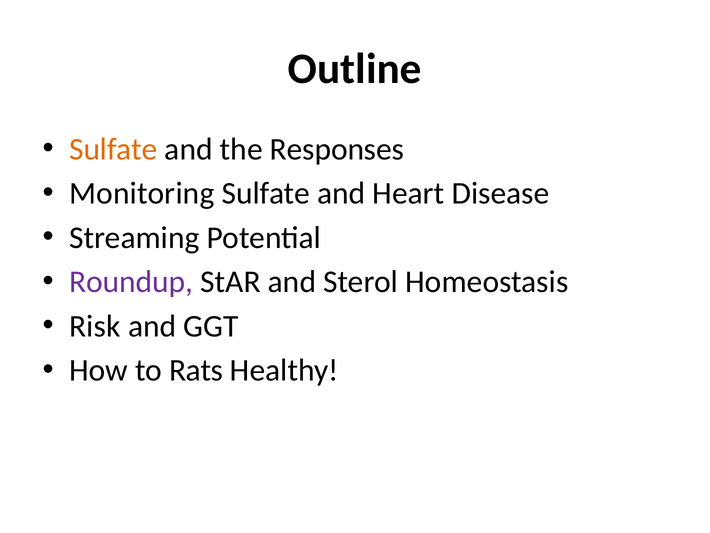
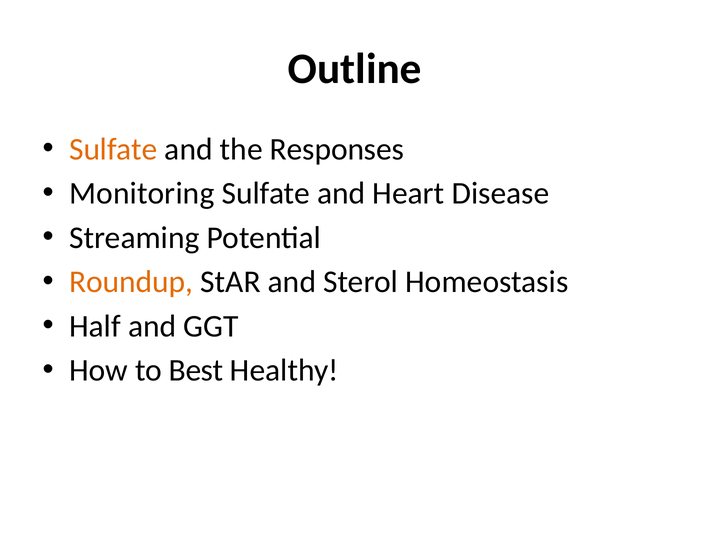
Roundup colour: purple -> orange
Risk: Risk -> Half
Rats: Rats -> Best
